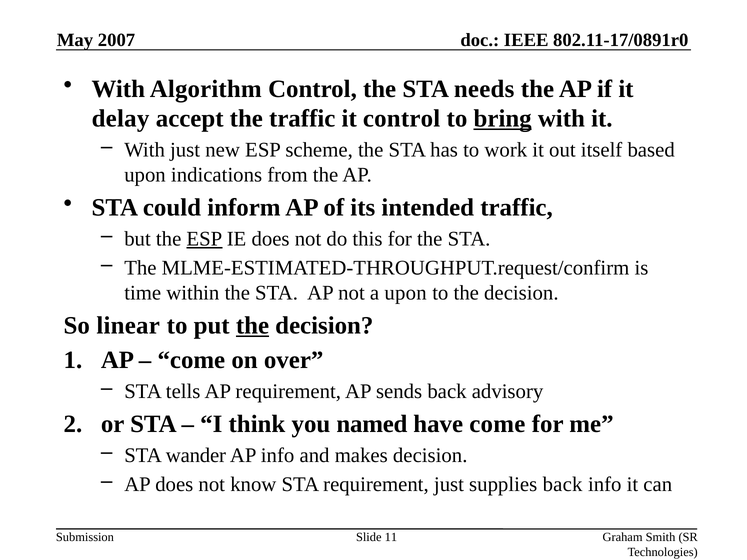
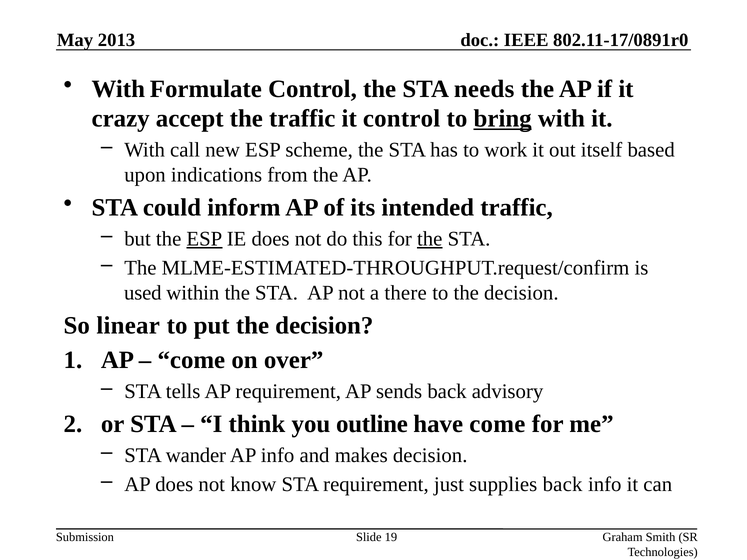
2007: 2007 -> 2013
Algorithm: Algorithm -> Formulate
delay: delay -> crazy
With just: just -> call
the at (430, 239) underline: none -> present
time: time -> used
a upon: upon -> there
the at (252, 325) underline: present -> none
named: named -> outline
11: 11 -> 19
